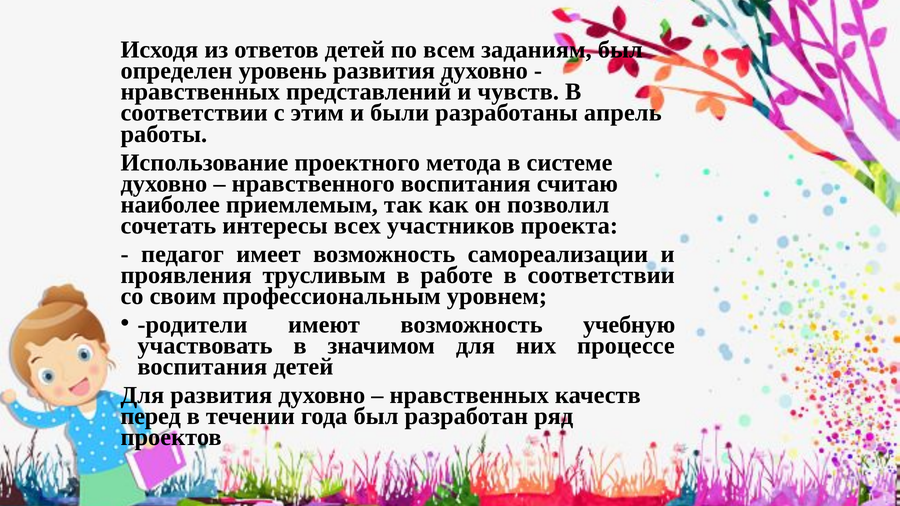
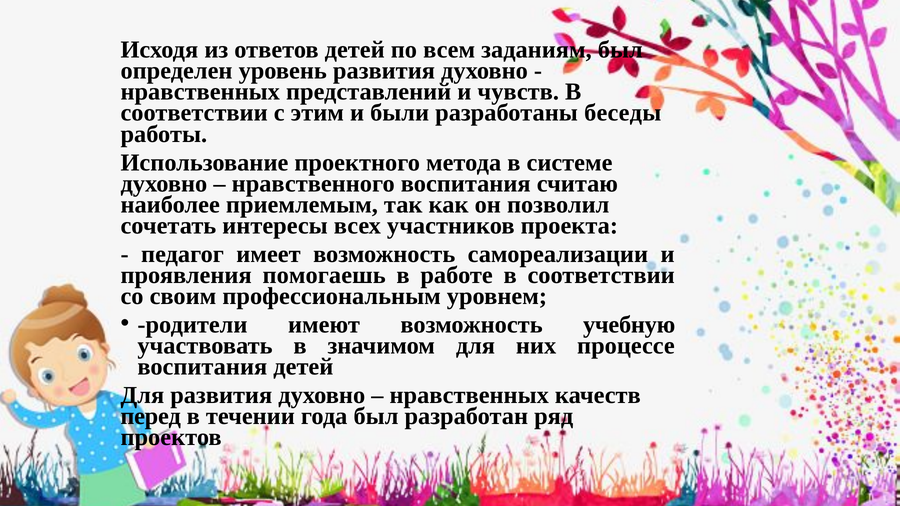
апрель: апрель -> беседы
трусливым: трусливым -> помогаешь
